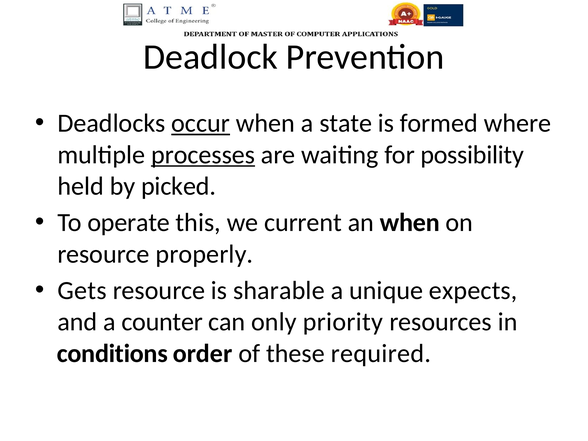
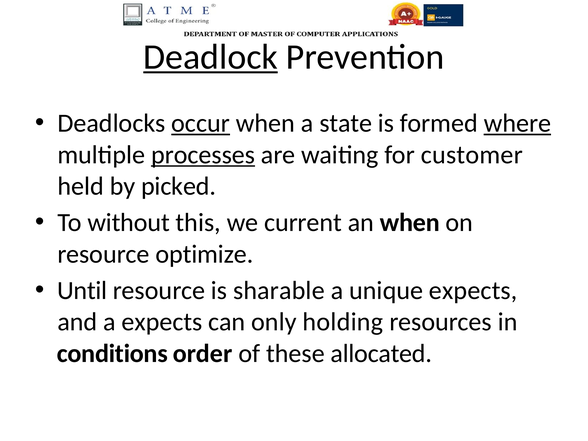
Deadlock underline: none -> present
where underline: none -> present
possibility: possibility -> customer
operate: operate -> without
properly: properly -> optimize
Gets: Gets -> Until
a counter: counter -> expects
priority: priority -> holding
required: required -> allocated
